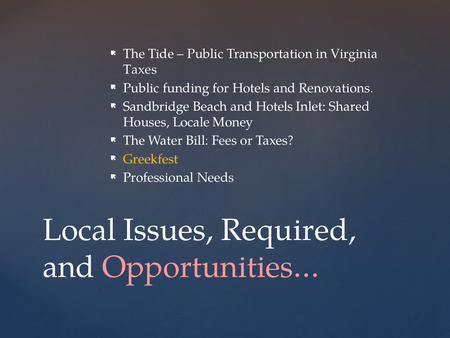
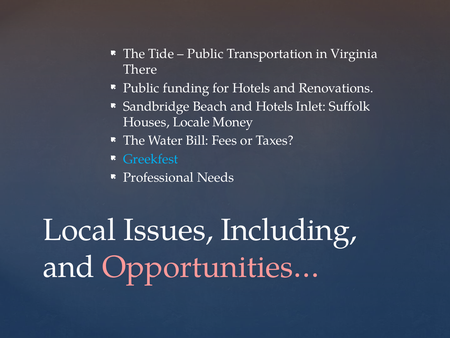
Taxes at (140, 70): Taxes -> There
Shared: Shared -> Suffolk
Greekfest colour: yellow -> light blue
Required: Required -> Including
